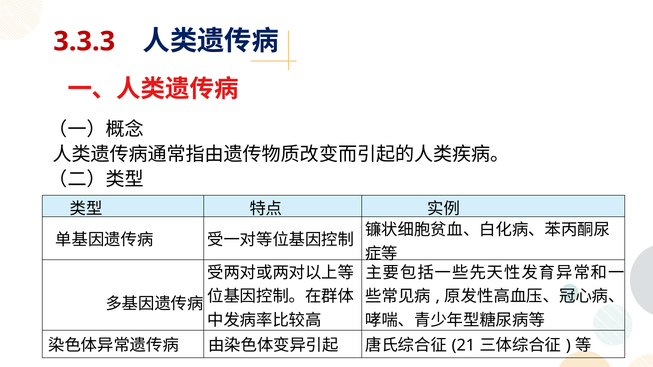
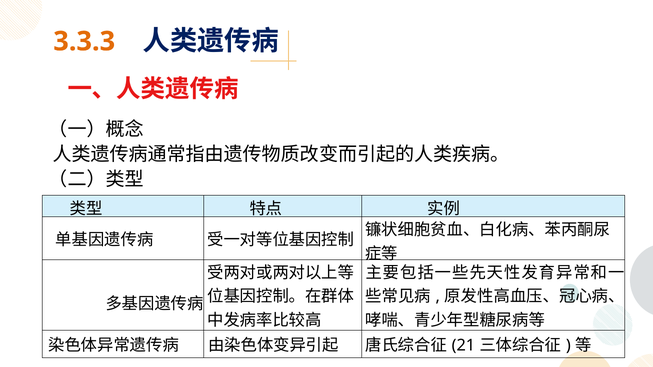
3.3.3 colour: red -> orange
